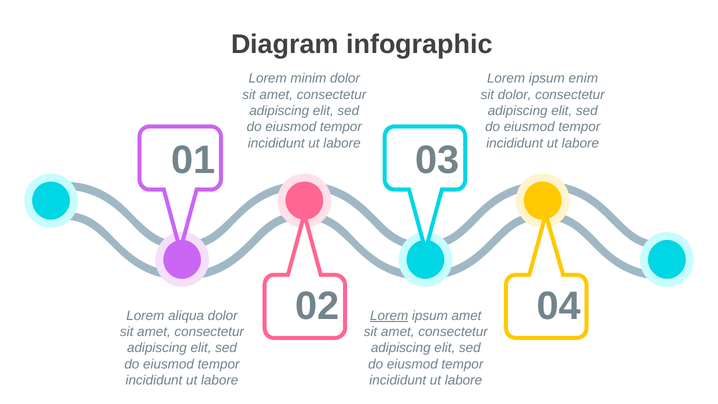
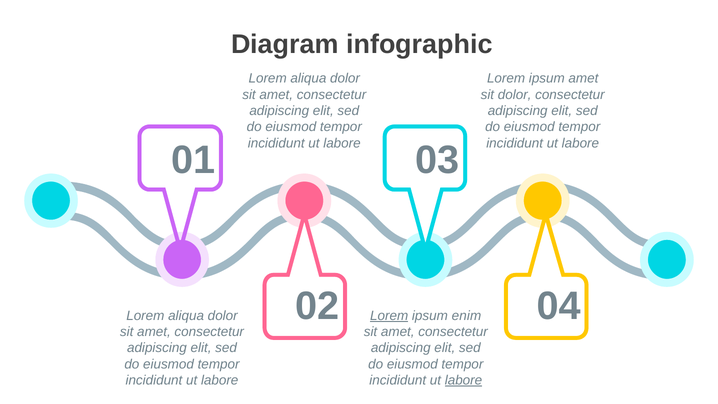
minim at (308, 78): minim -> aliqua
ipsum enim: enim -> amet
ipsum amet: amet -> enim
labore at (463, 380) underline: none -> present
